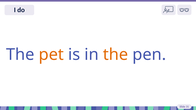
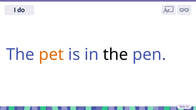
the at (116, 55) colour: orange -> black
